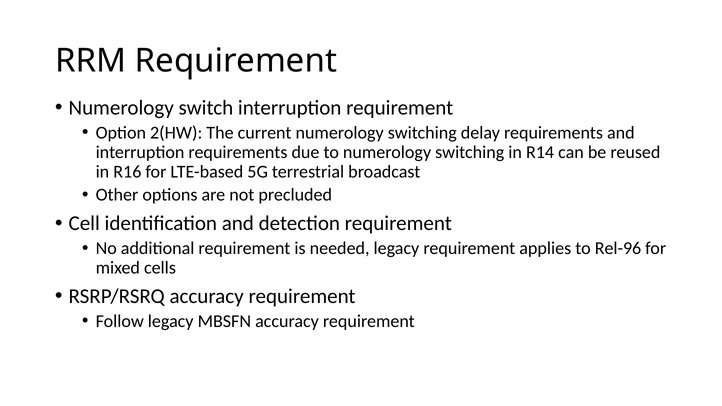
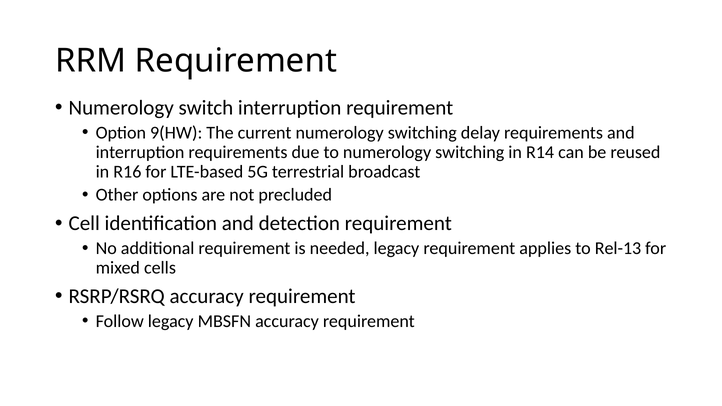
2(HW: 2(HW -> 9(HW
Rel-96: Rel-96 -> Rel-13
